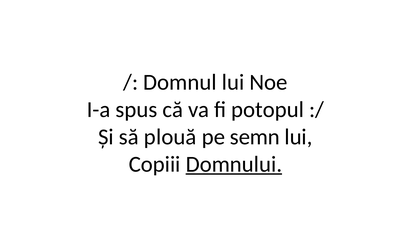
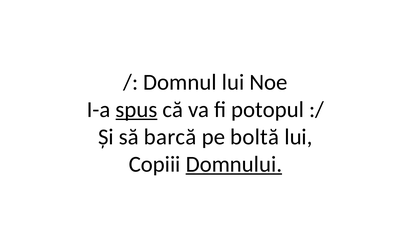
spus underline: none -> present
plouă: plouă -> barcă
semn: semn -> boltă
